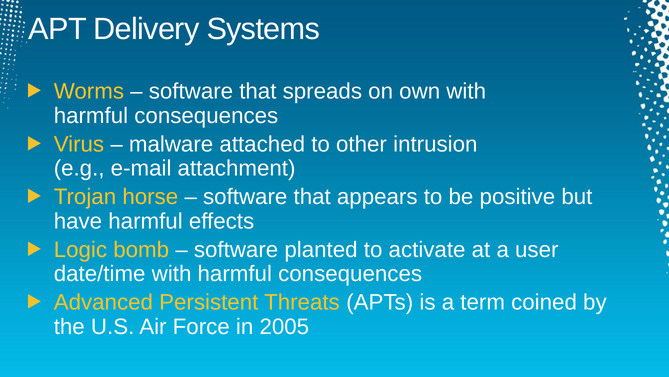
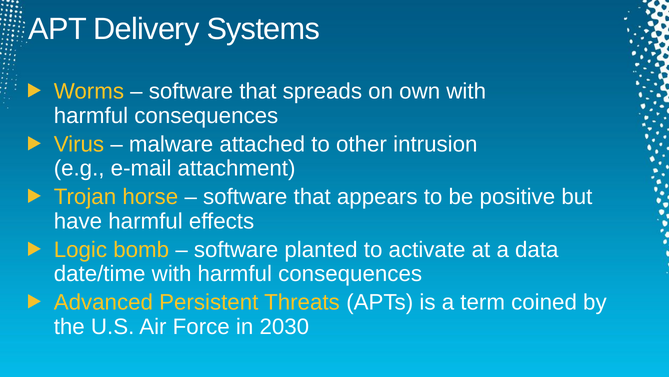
user: user -> data
2005: 2005 -> 2030
